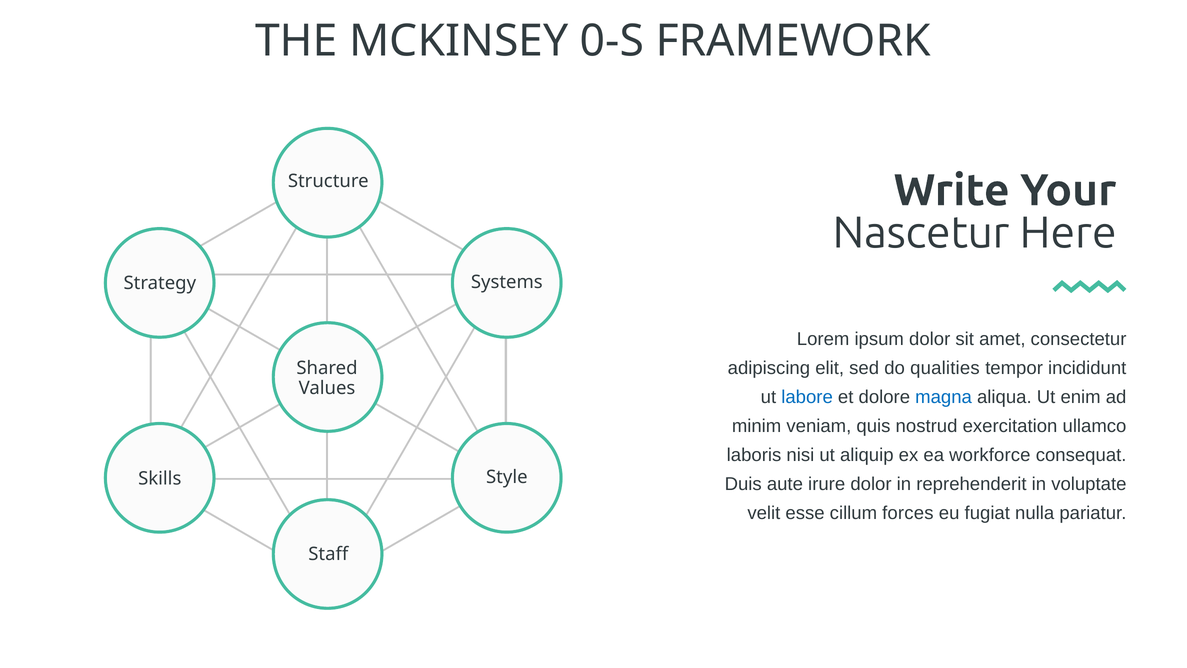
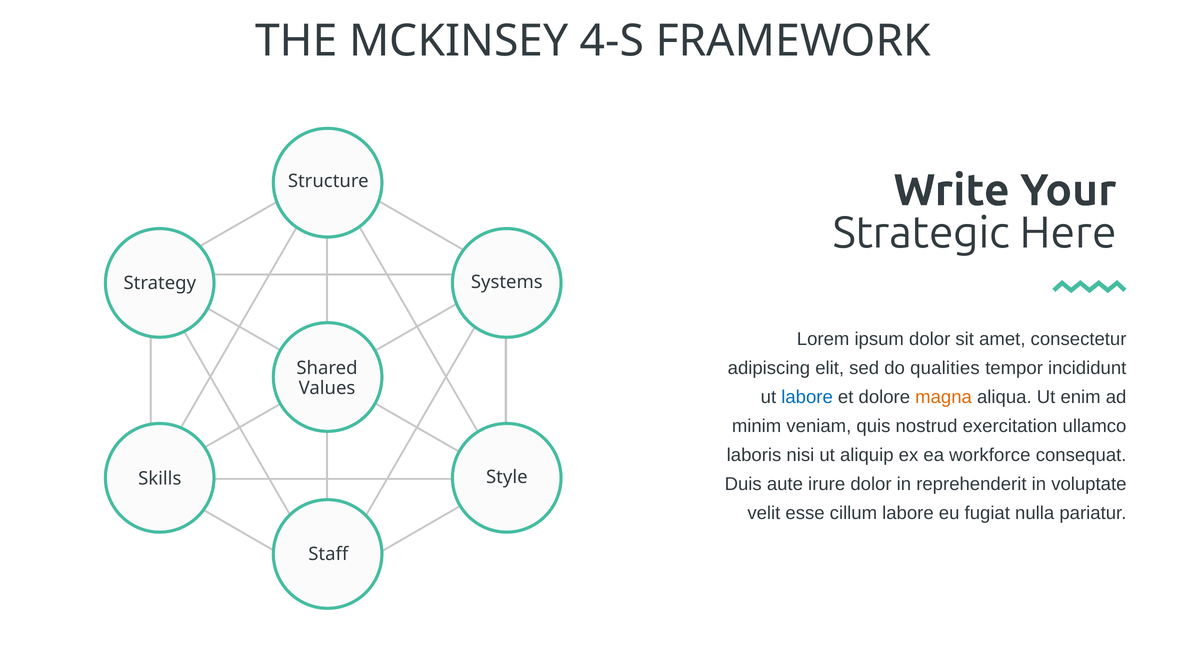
0-S: 0-S -> 4-S
Nascetur: Nascetur -> Strategic
magna colour: blue -> orange
cillum forces: forces -> labore
